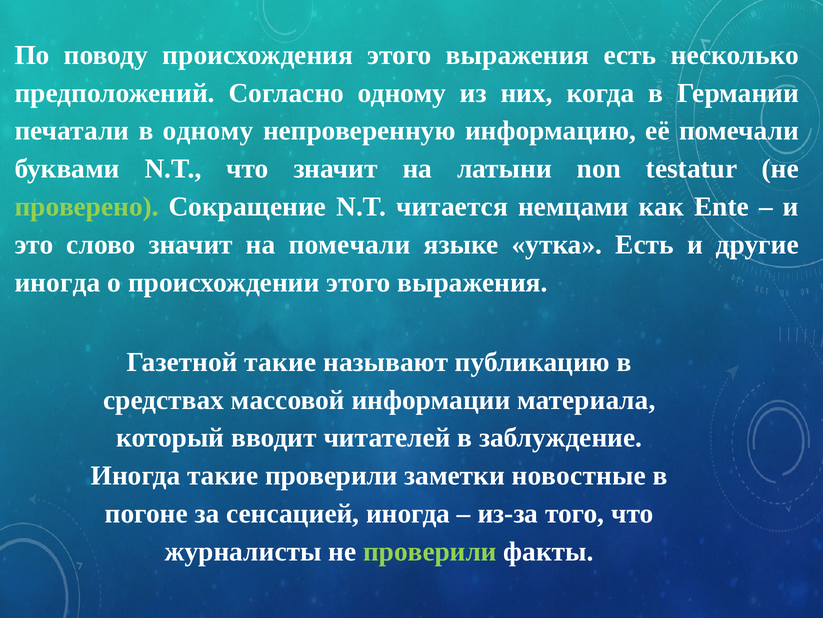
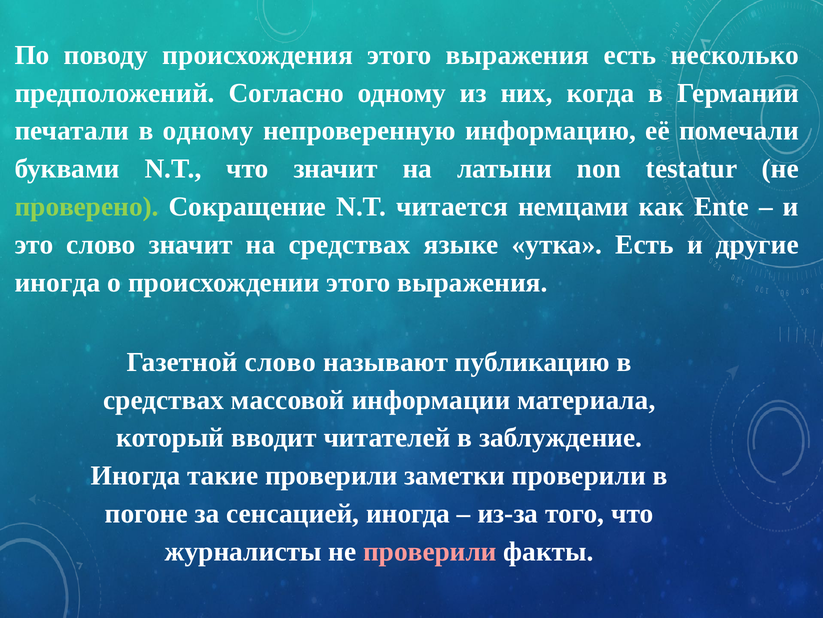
на помечали: помечали -> средствах
Газетной такие: такие -> слово
заметки новостные: новостные -> проверили
проверили at (430, 551) colour: light green -> pink
